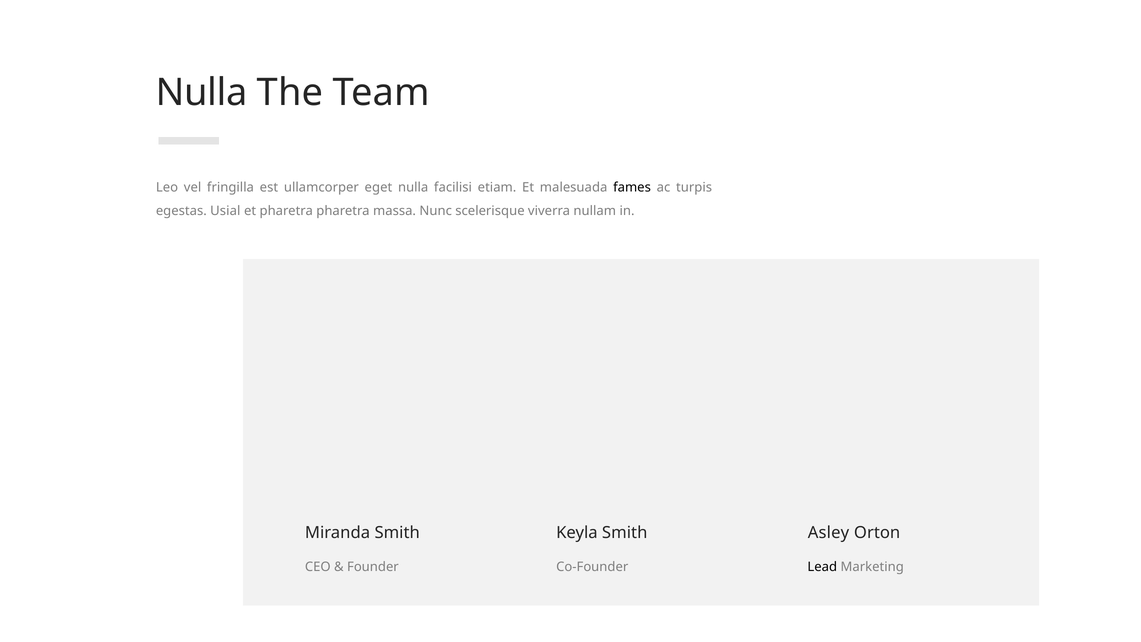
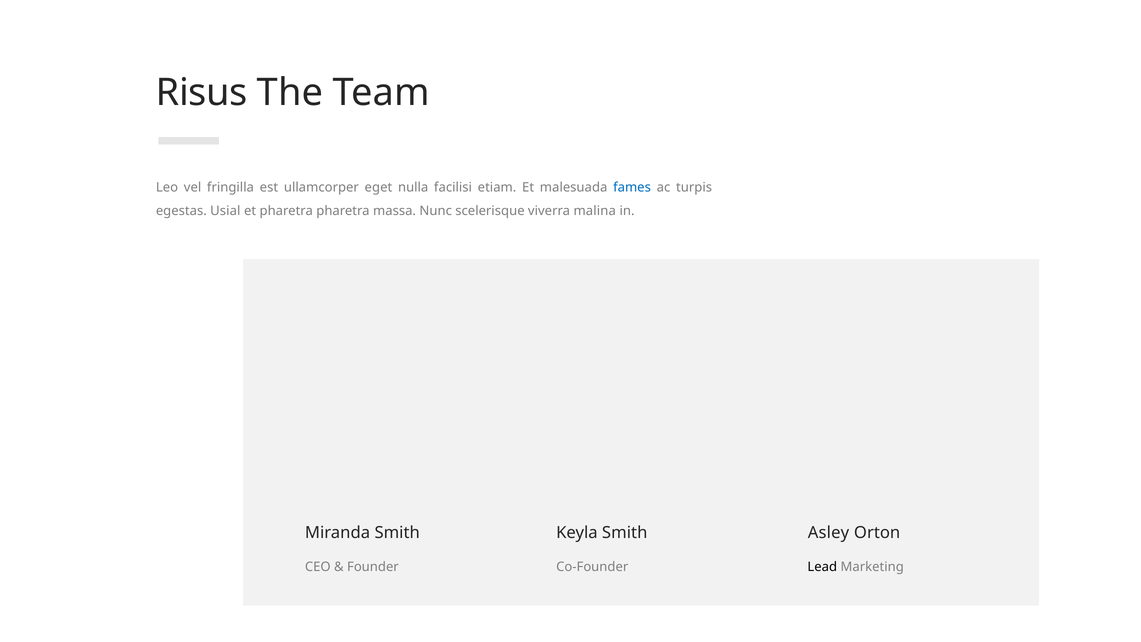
Nulla at (202, 93): Nulla -> Risus
fames colour: black -> blue
nullam: nullam -> malina
